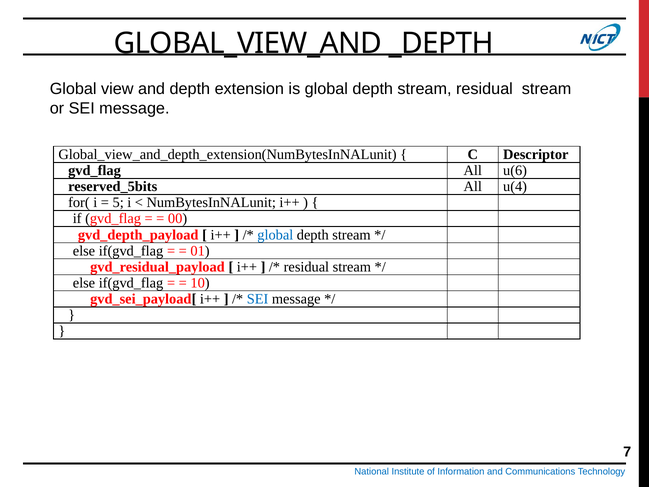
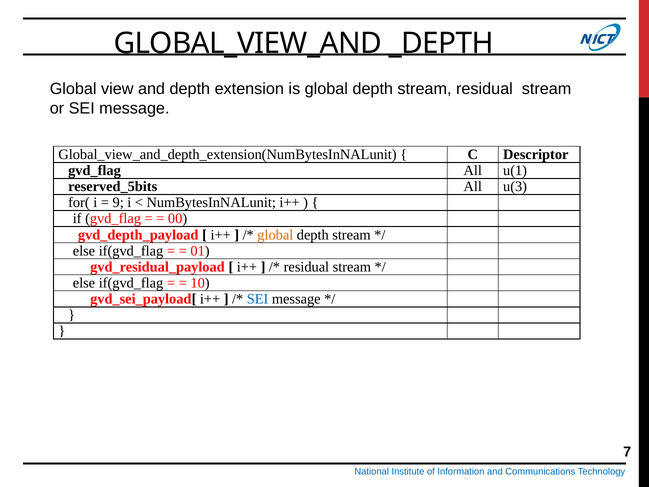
u(6: u(6 -> u(1
u(4: u(4 -> u(3
5: 5 -> 9
global at (275, 235) colour: blue -> orange
